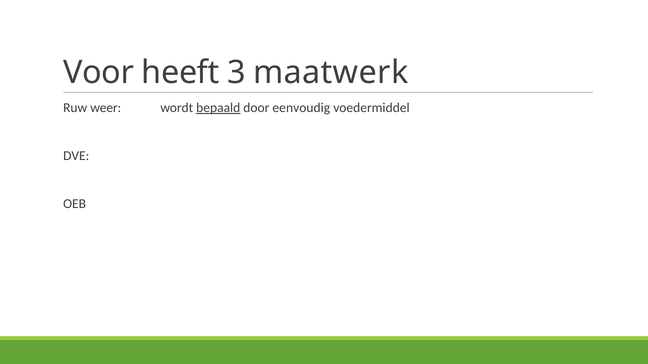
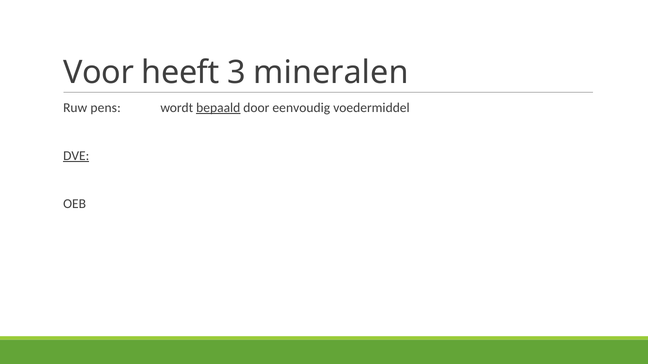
maatwerk: maatwerk -> mineralen
weer: weer -> pens
DVE underline: none -> present
